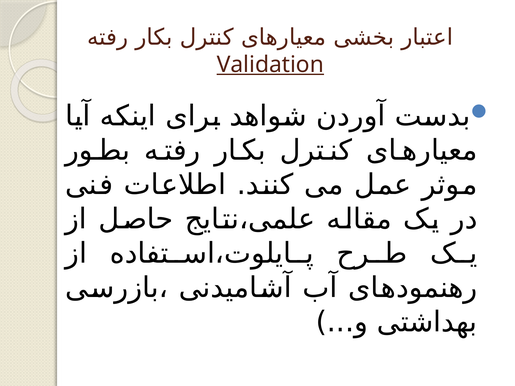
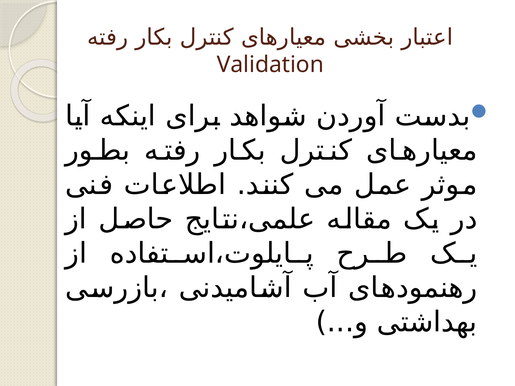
Validation underline: present -> none
